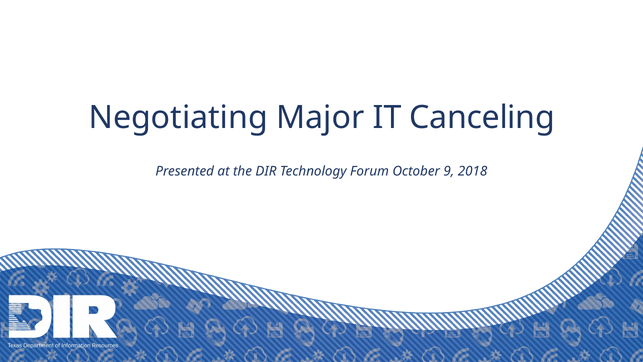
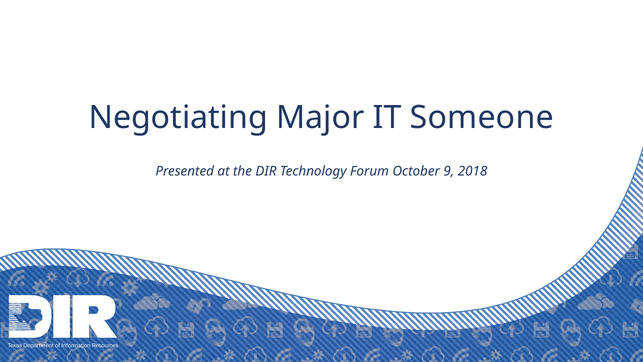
Canceling: Canceling -> Someone
